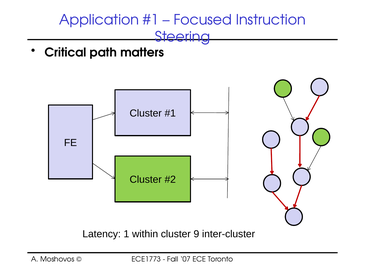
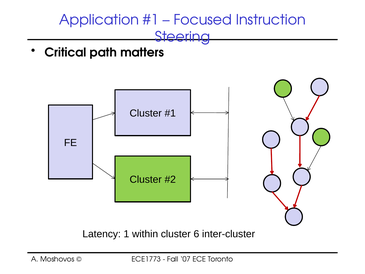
9: 9 -> 6
